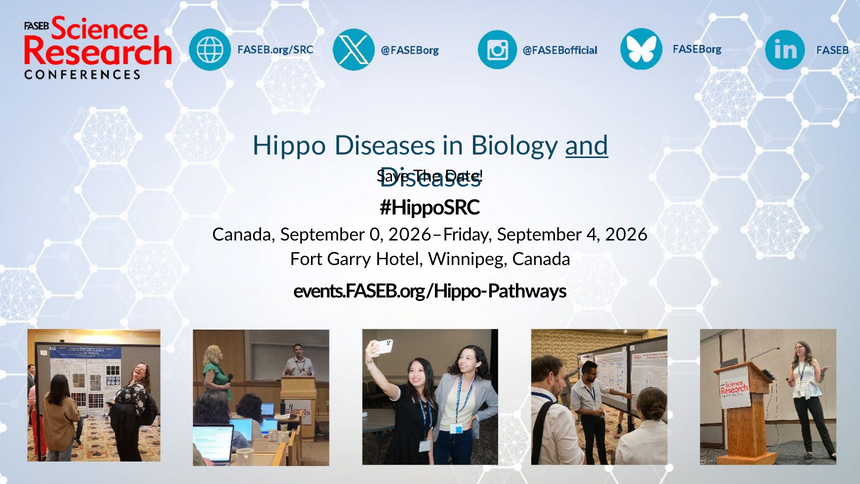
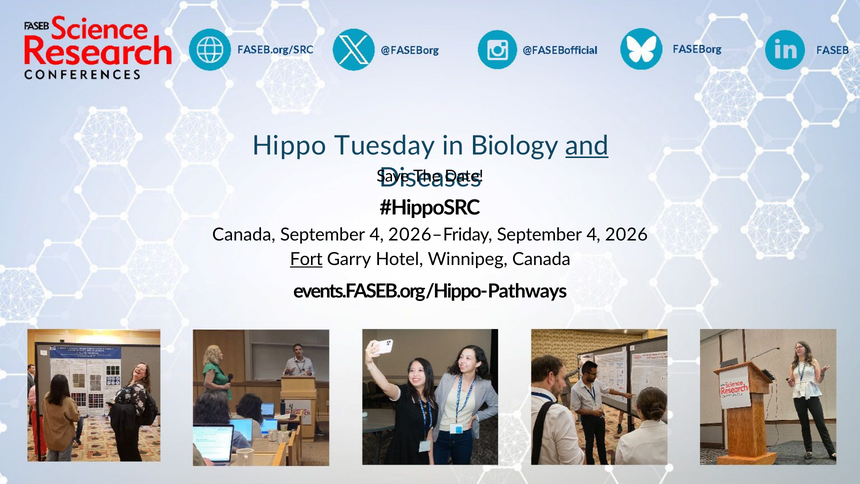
Hippo Diseases: Diseases -> Tuesday
0 at (377, 235): 0 -> 4
Fort underline: none -> present
